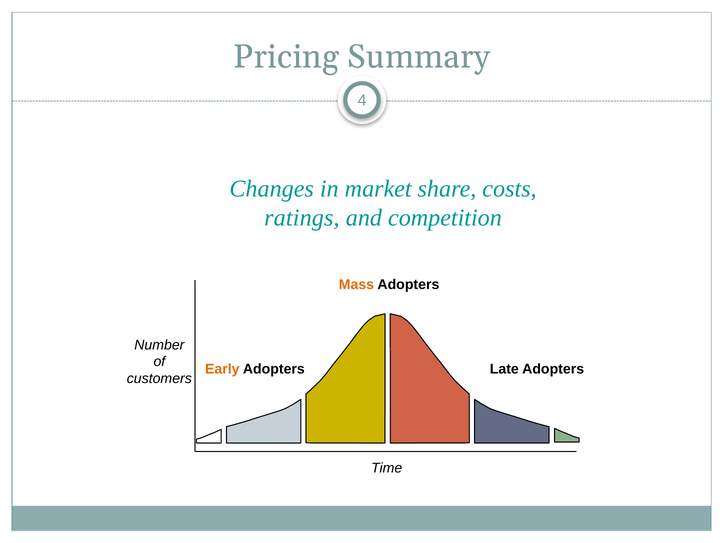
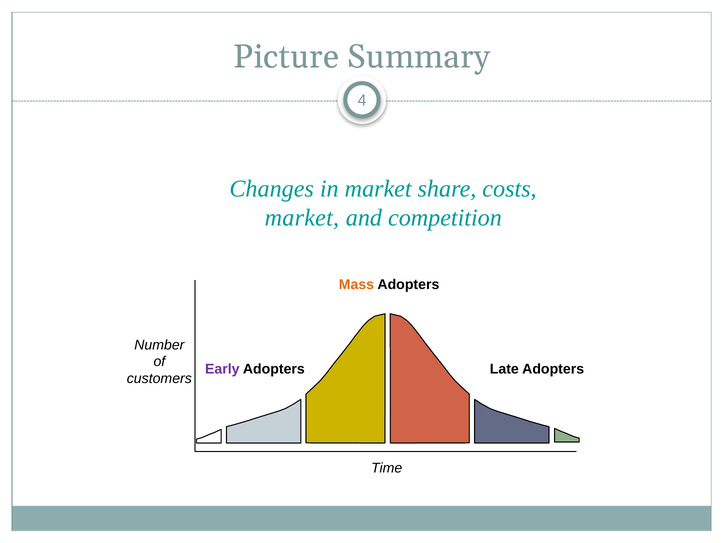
Pricing: Pricing -> Picture
ratings at (302, 218): ratings -> market
Early colour: orange -> purple
